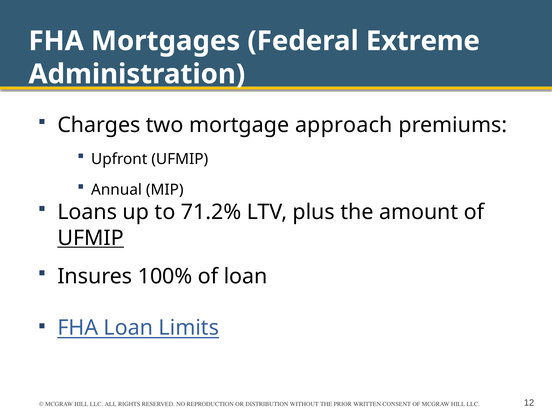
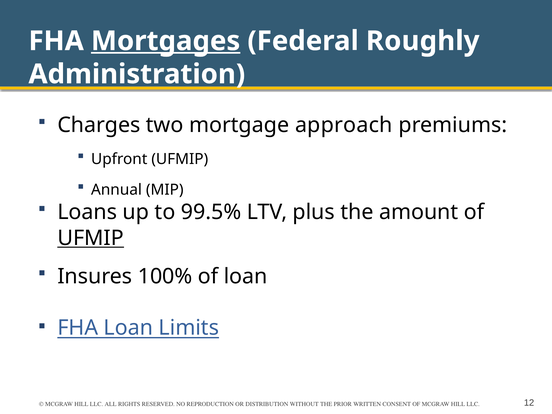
Mortgages underline: none -> present
Extreme: Extreme -> Roughly
71.2%: 71.2% -> 99.5%
